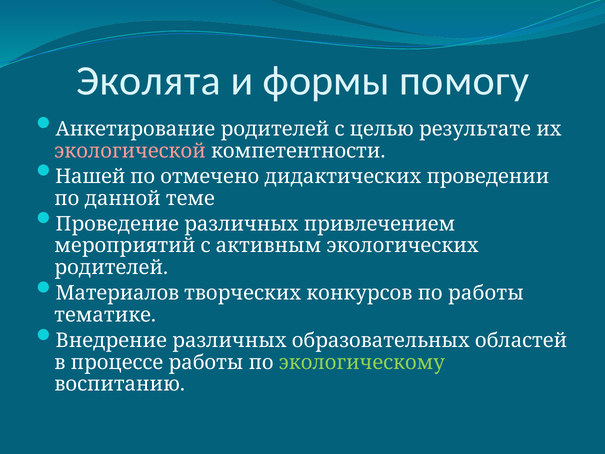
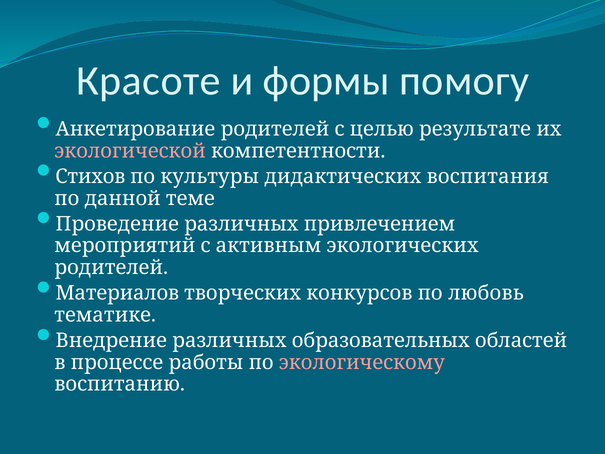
Эколята: Эколята -> Красоте
Нашей: Нашей -> Стихов
отмечено: отмечено -> культуры
проведении: проведении -> воспитания
по работы: работы -> любовь
экологическому colour: light green -> pink
